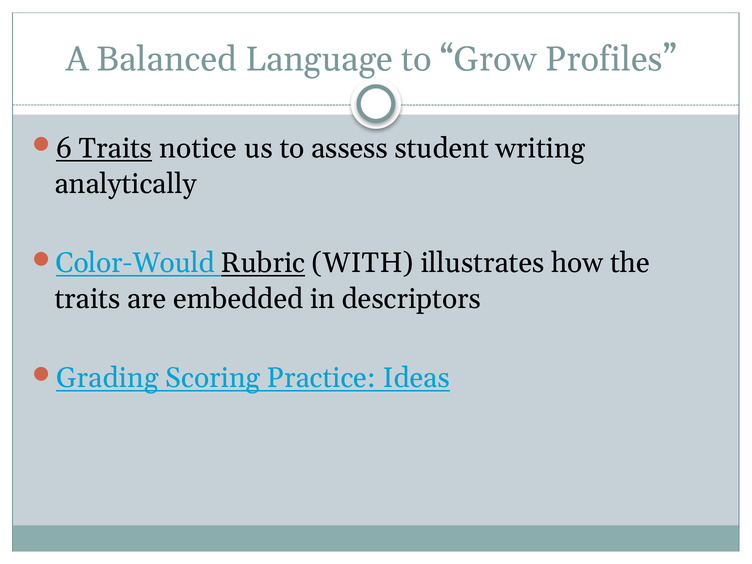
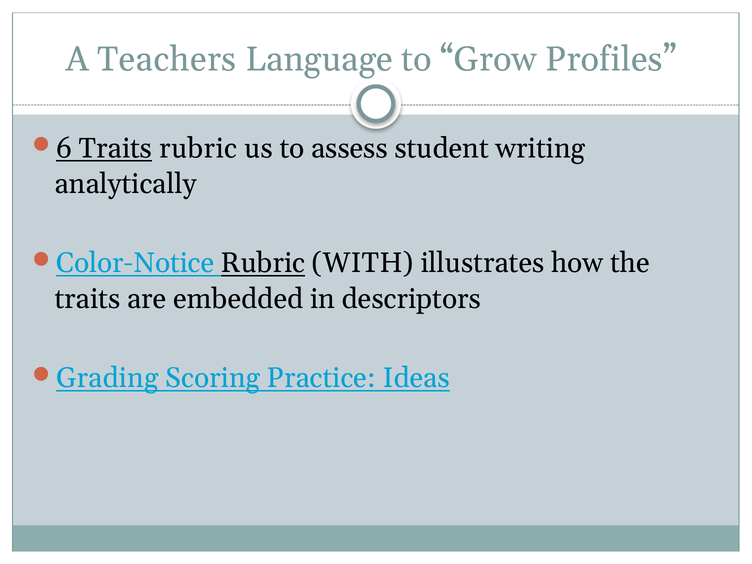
Balanced: Balanced -> Teachers
Traits notice: notice -> rubric
Color-Would: Color-Would -> Color-Notice
